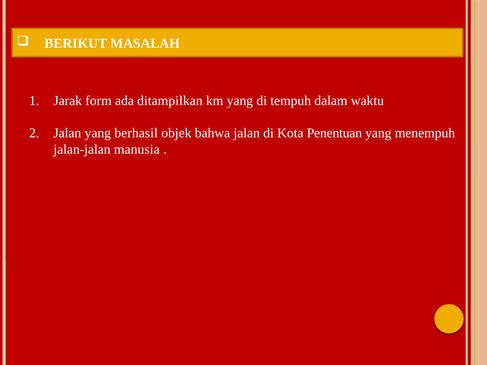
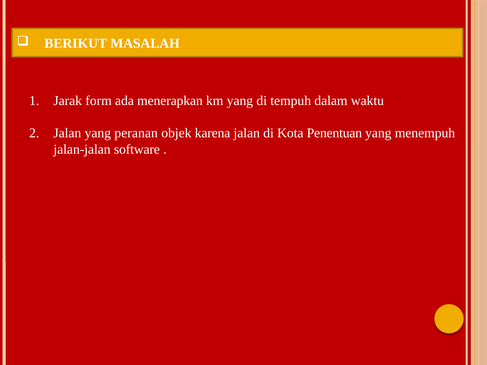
ditampilkan: ditampilkan -> menerapkan
berhasil: berhasil -> peranan
bahwa: bahwa -> karena
manusia: manusia -> software
